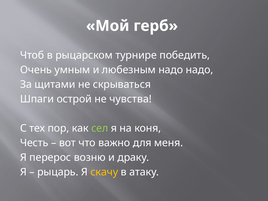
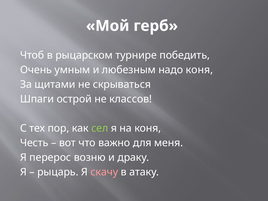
надо надо: надо -> коня
чувства: чувства -> классов
скачу colour: yellow -> pink
